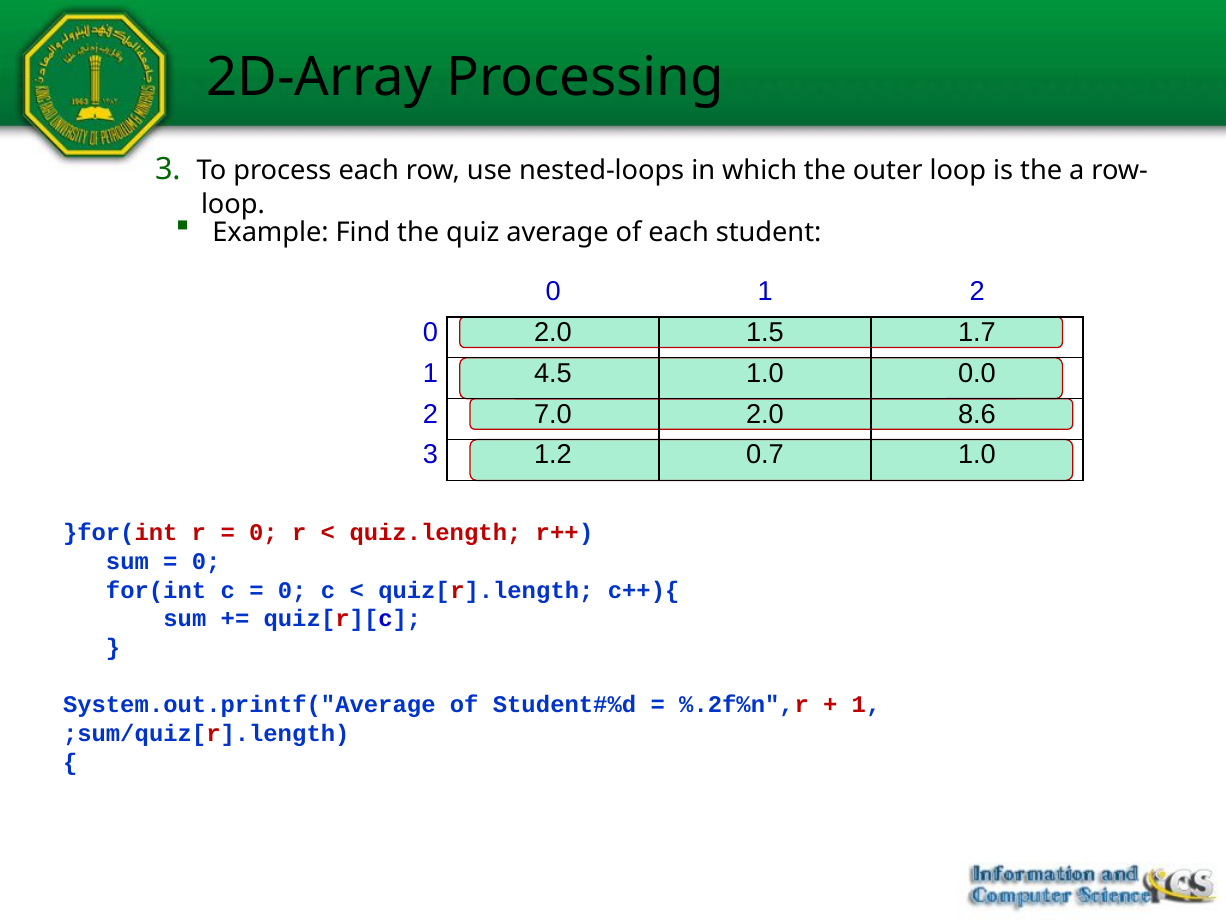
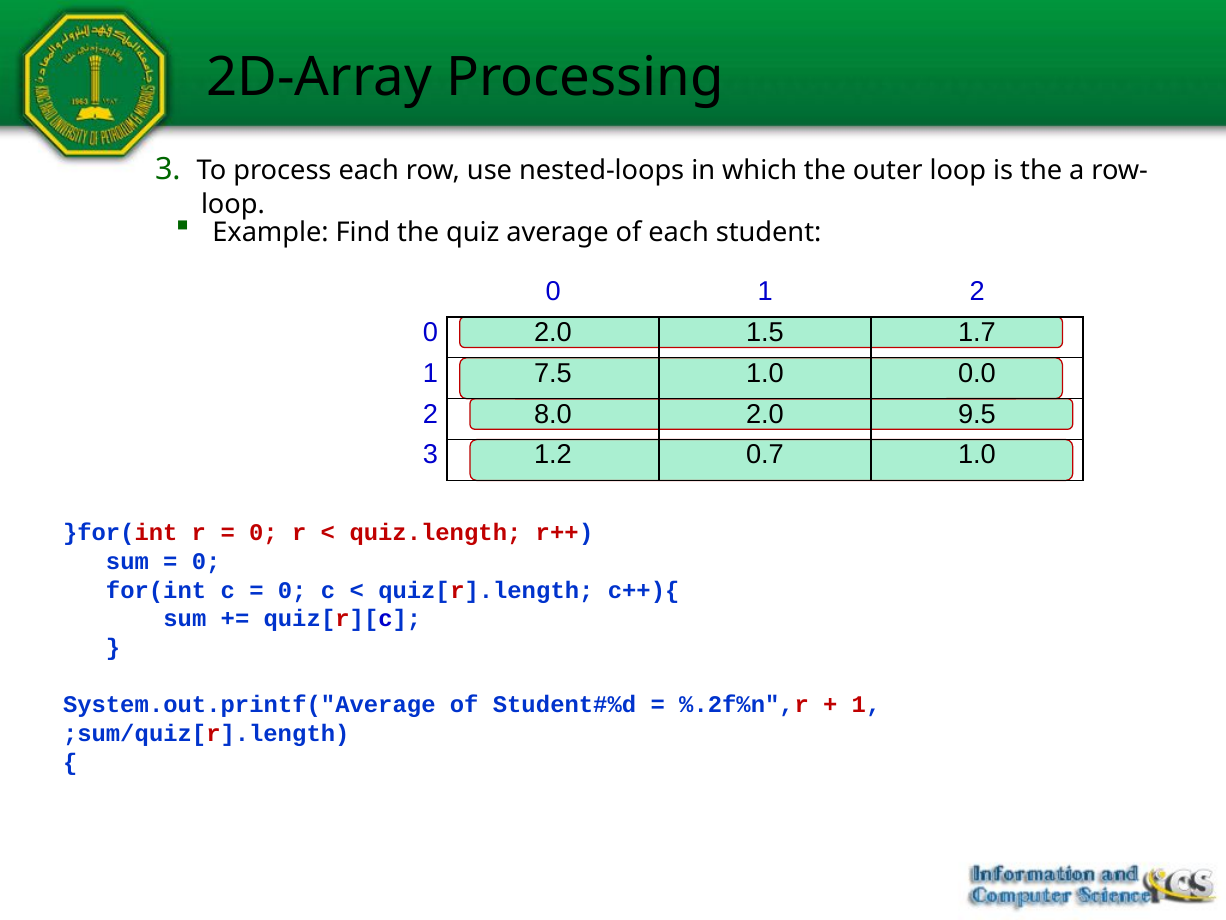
4.5: 4.5 -> 7.5
7.0: 7.0 -> 8.0
8.6: 8.6 -> 9.5
